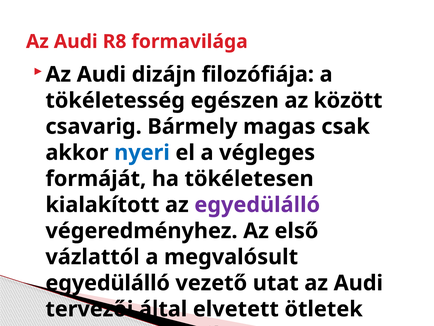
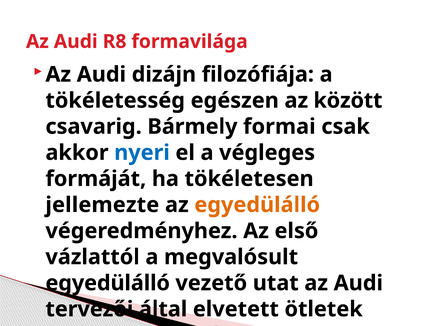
magas: magas -> formai
kialakított: kialakított -> jellemezte
egyedülálló at (257, 205) colour: purple -> orange
